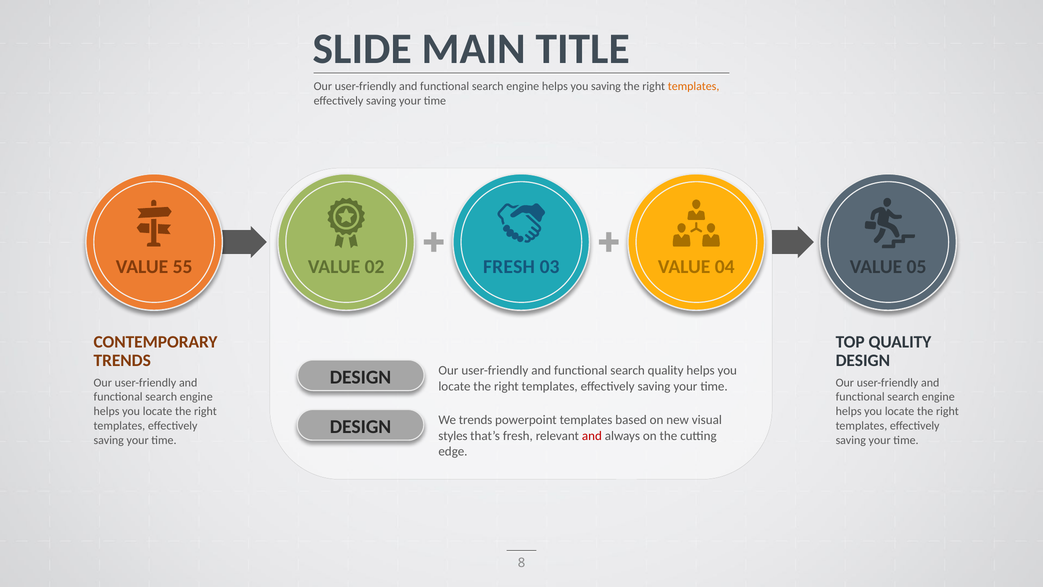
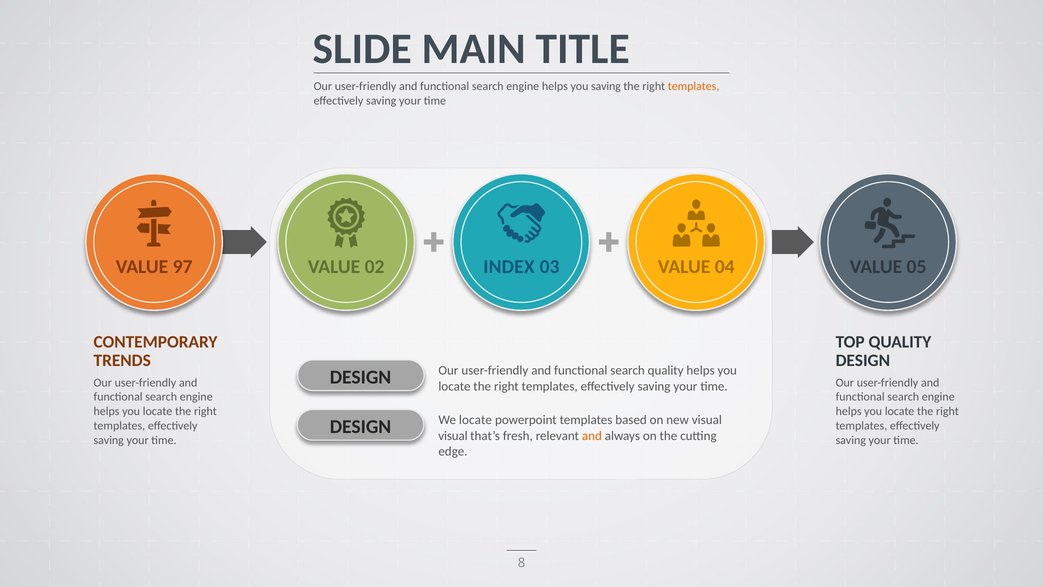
55: 55 -> 97
02 FRESH: FRESH -> INDEX
We trends: trends -> locate
styles at (453, 435): styles -> visual
and at (592, 435) colour: red -> orange
